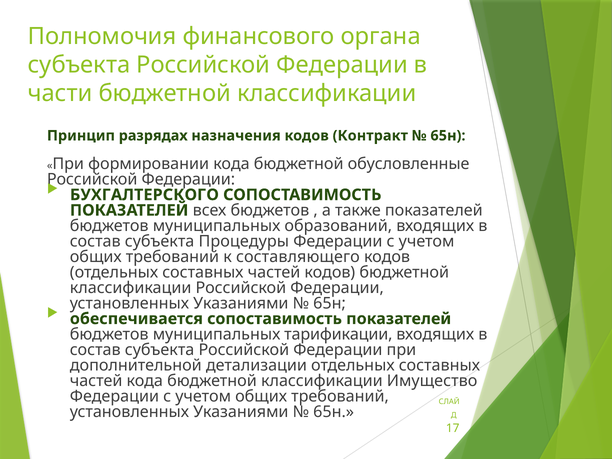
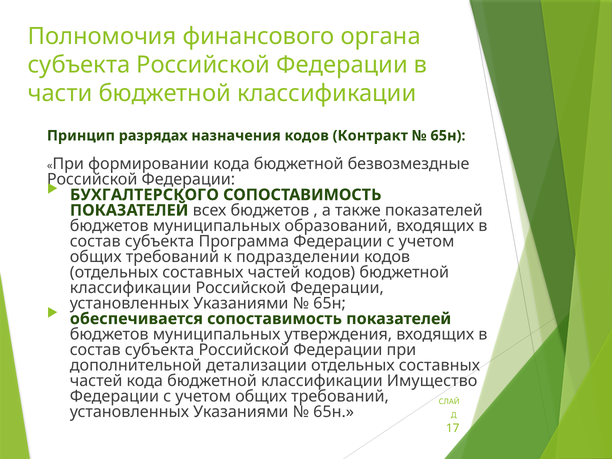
обусловленные: обусловленные -> безвозмездные
Процедуры: Процедуры -> Программа
составляющего: составляющего -> подразделении
тарификации: тарификации -> утверждения
